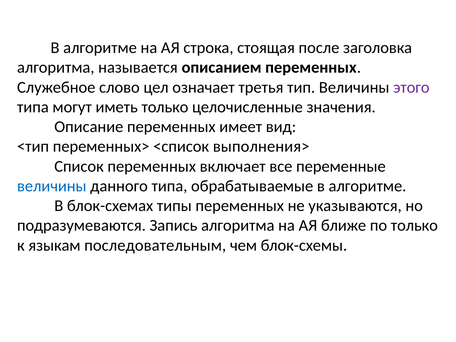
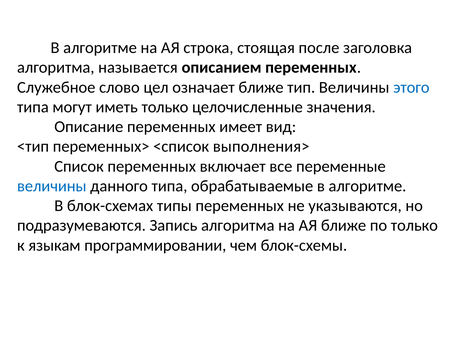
означает третья: третья -> ближе
этого colour: purple -> blue
последовательным: последовательным -> программировании
